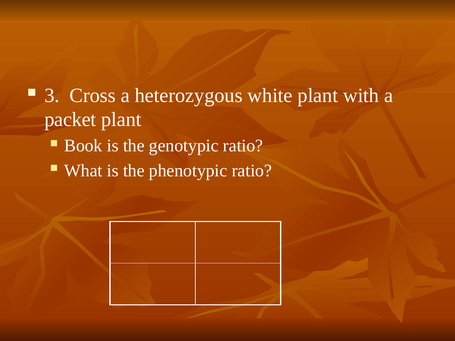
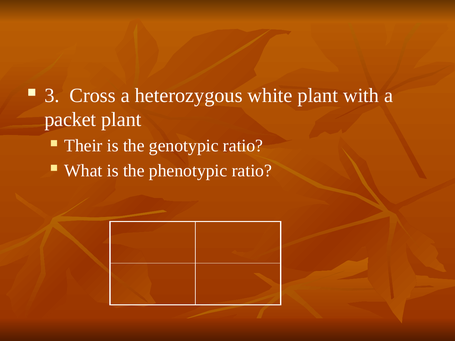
Book: Book -> Their
